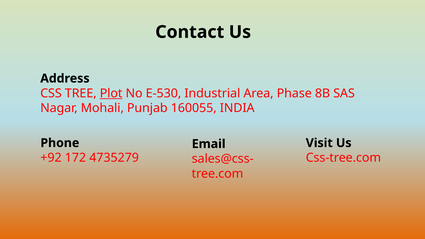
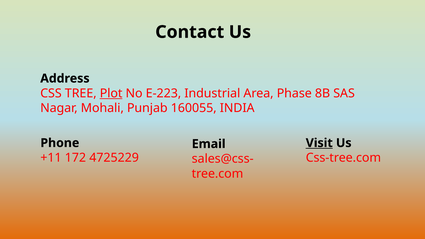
E-530: E-530 -> E-223
Visit underline: none -> present
+92: +92 -> +11
4735279: 4735279 -> 4725229
